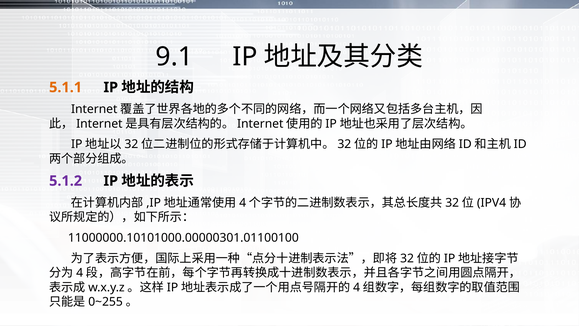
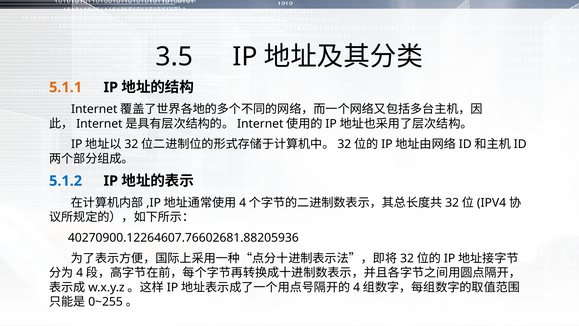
9.1: 9.1 -> 3.5
5.1.2 colour: purple -> blue
11000000.10101000.00000301.01100100: 11000000.10101000.00000301.01100100 -> 40270900.12264607.76602681.88205936
